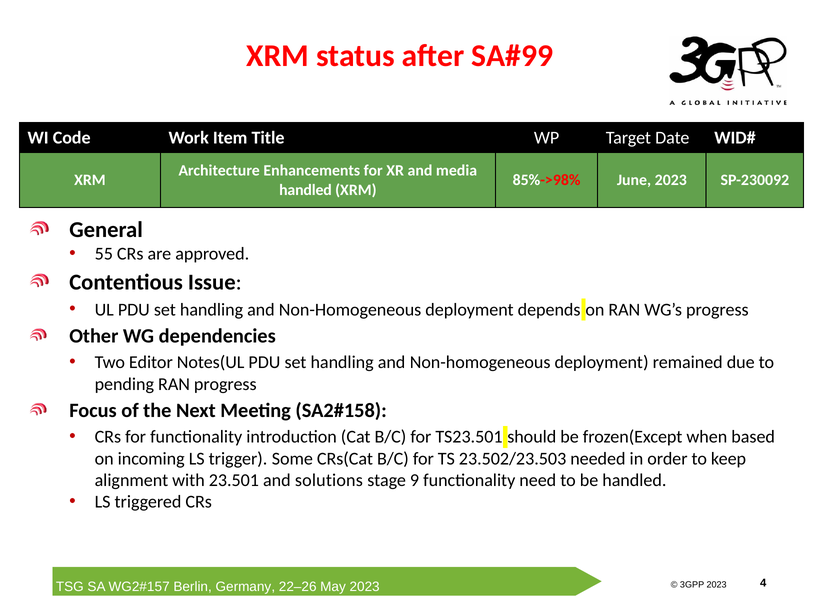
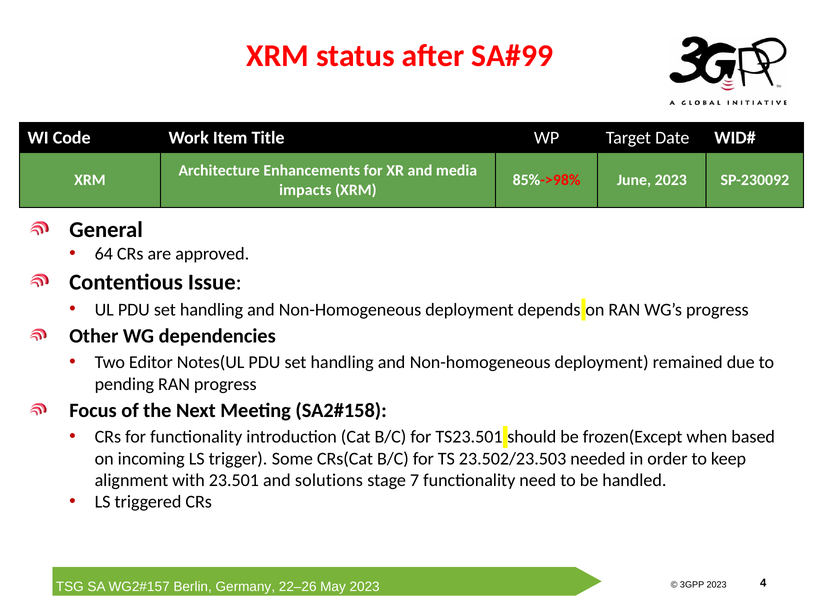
handled at (305, 190): handled -> impacts
55: 55 -> 64
9: 9 -> 7
